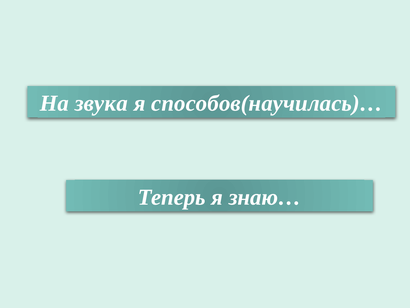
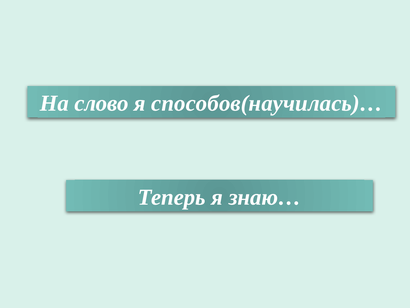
звука: звука -> слово
